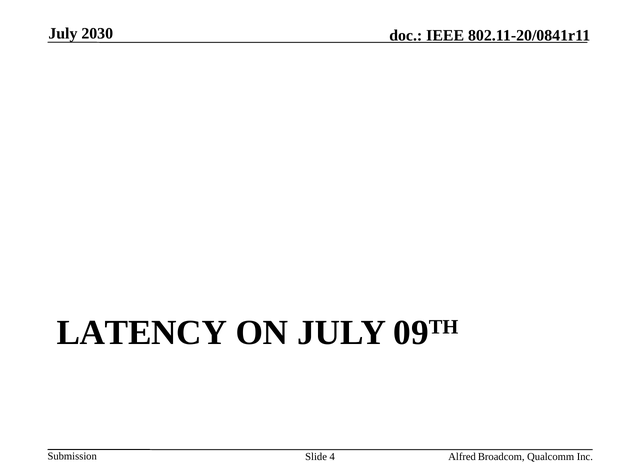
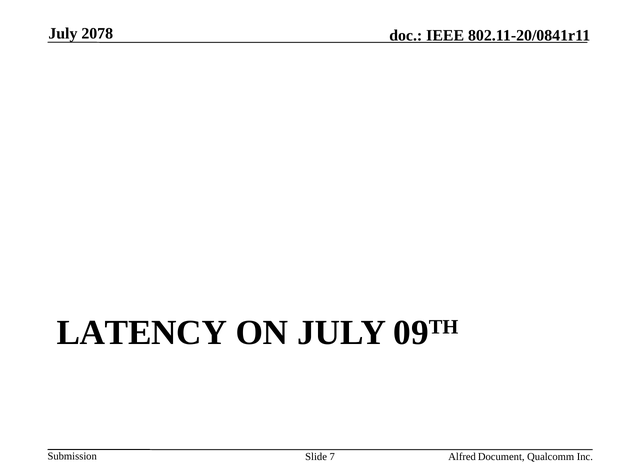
2030: 2030 -> 2078
4: 4 -> 7
Broadcom: Broadcom -> Document
